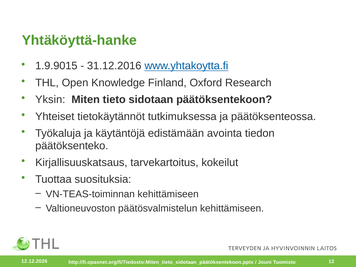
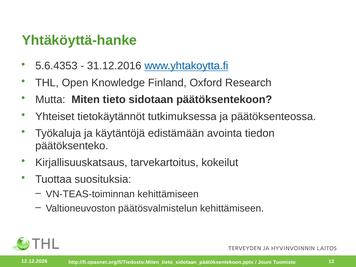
1.9.9015: 1.9.9015 -> 5.6.4353
Yksin: Yksin -> Mutta
